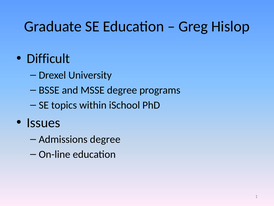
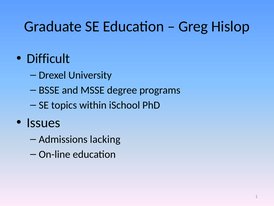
Admissions degree: degree -> lacking
